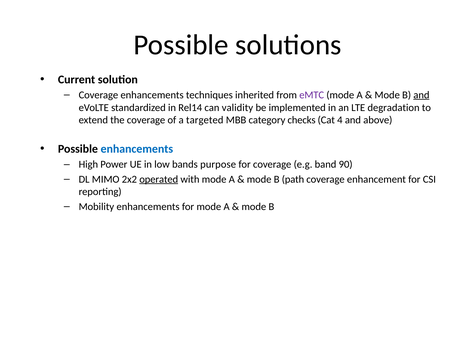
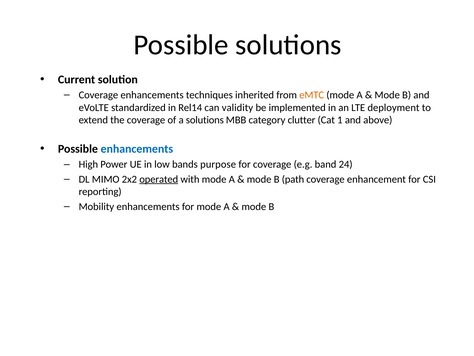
eMTC colour: purple -> orange
and at (421, 95) underline: present -> none
degradation: degradation -> deployment
a targeted: targeted -> solutions
checks: checks -> clutter
4: 4 -> 1
90: 90 -> 24
